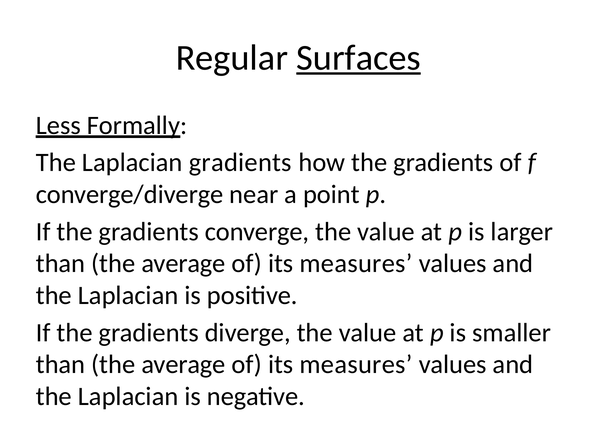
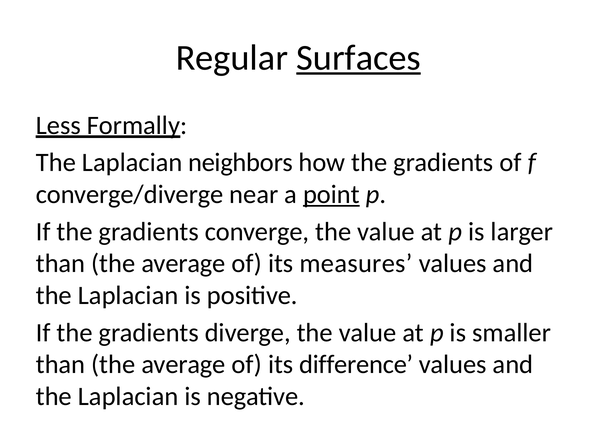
Laplacian gradients: gradients -> neighbors
point underline: none -> present
measures at (356, 364): measures -> difference
